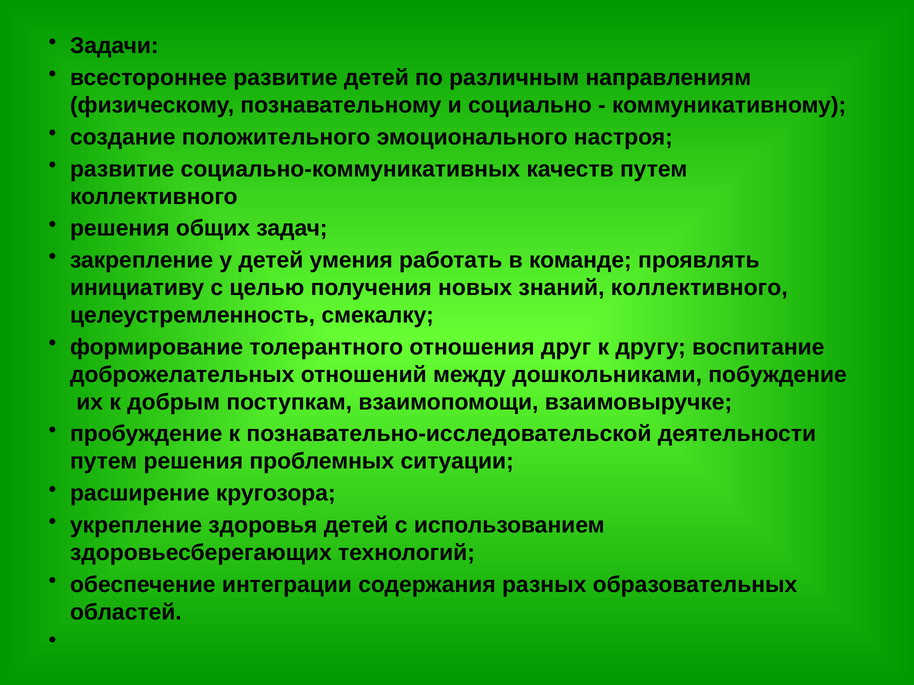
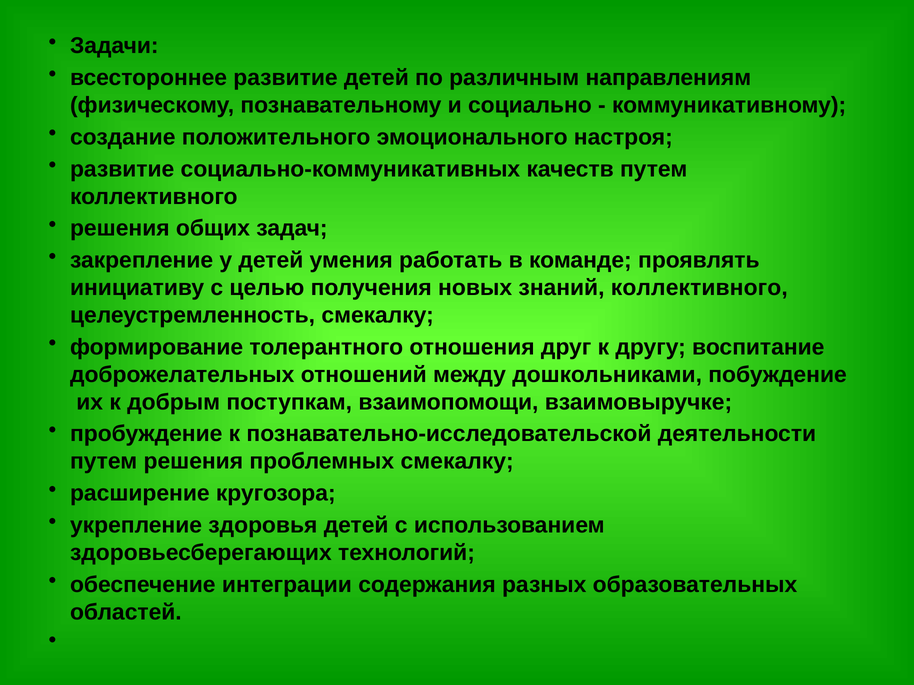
проблемных ситуации: ситуации -> смекалку
